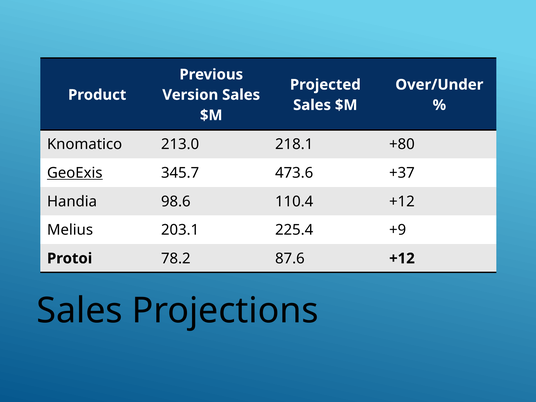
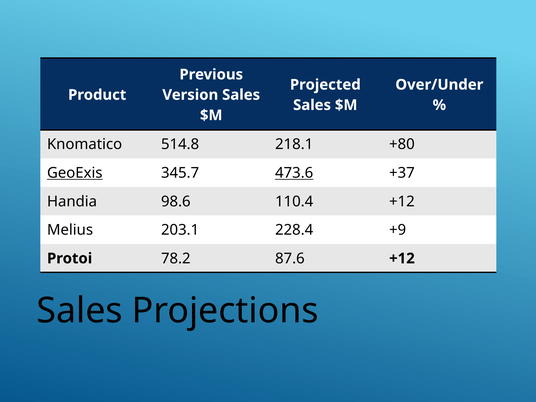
213.0: 213.0 -> 514.8
473.6 underline: none -> present
225.4: 225.4 -> 228.4
